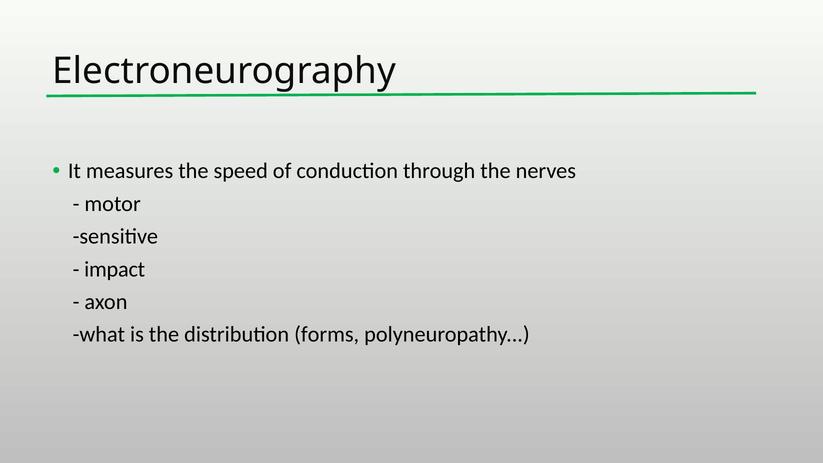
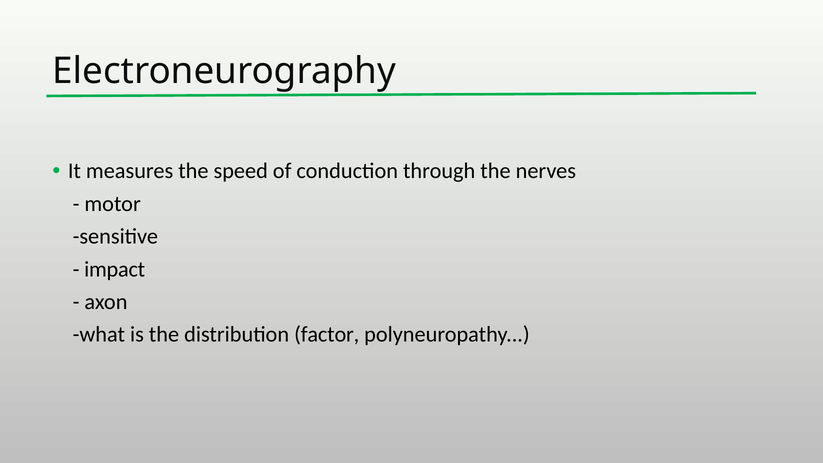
forms: forms -> factor
